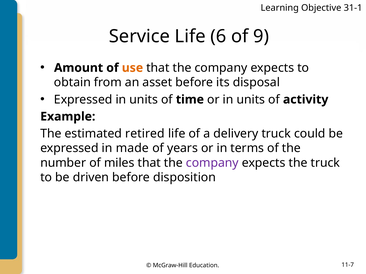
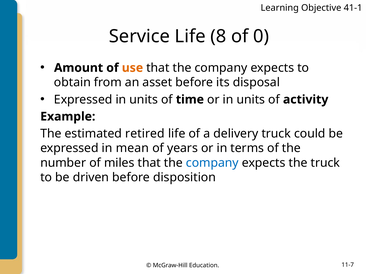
31-1: 31-1 -> 41-1
6: 6 -> 8
9: 9 -> 0
made: made -> mean
company at (212, 163) colour: purple -> blue
